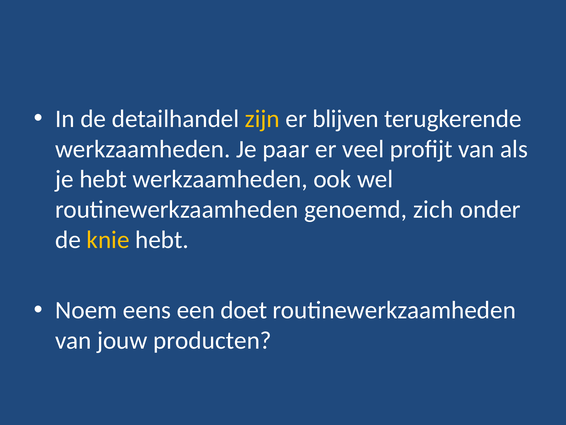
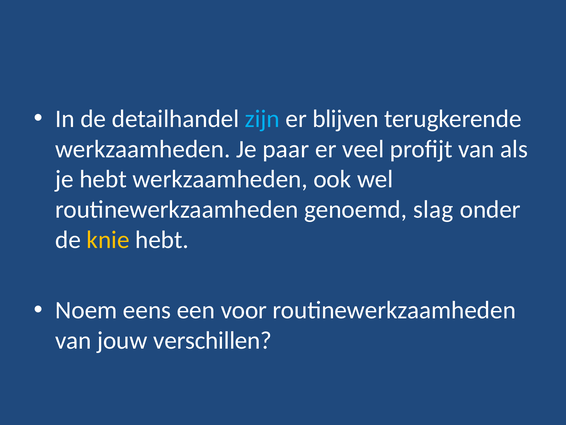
zijn colour: yellow -> light blue
zich: zich -> slag
doet: doet -> voor
producten: producten -> verschillen
